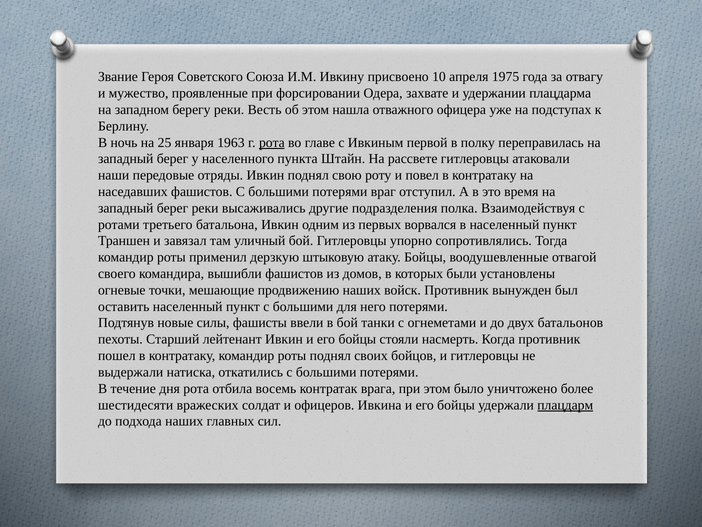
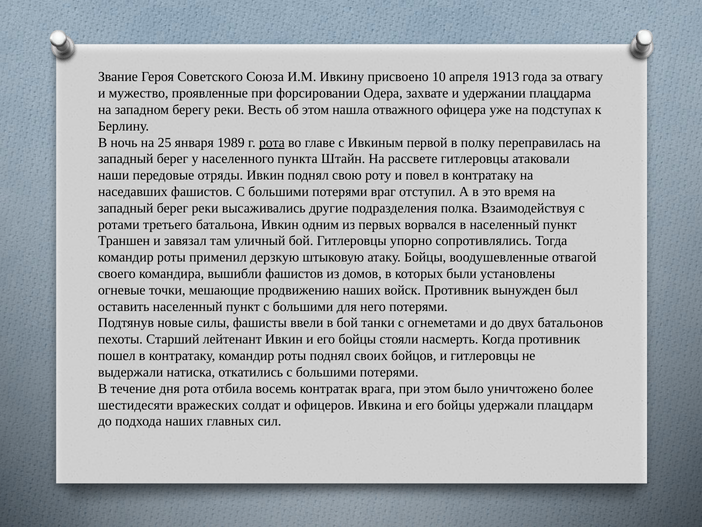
1975: 1975 -> 1913
1963: 1963 -> 1989
плацдарм underline: present -> none
